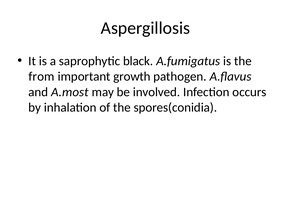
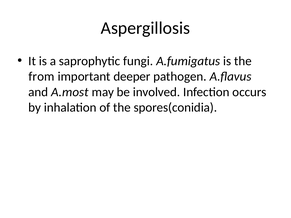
black: black -> fungi
growth: growth -> deeper
